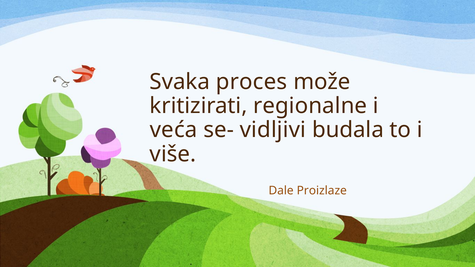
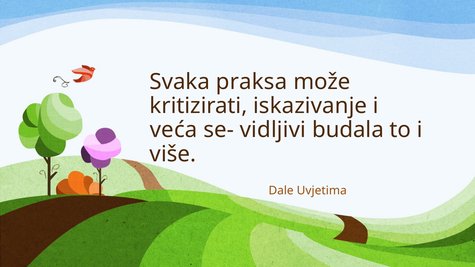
proces: proces -> praksa
regionalne: regionalne -> iskazivanje
Proizlaze: Proizlaze -> Uvjetima
